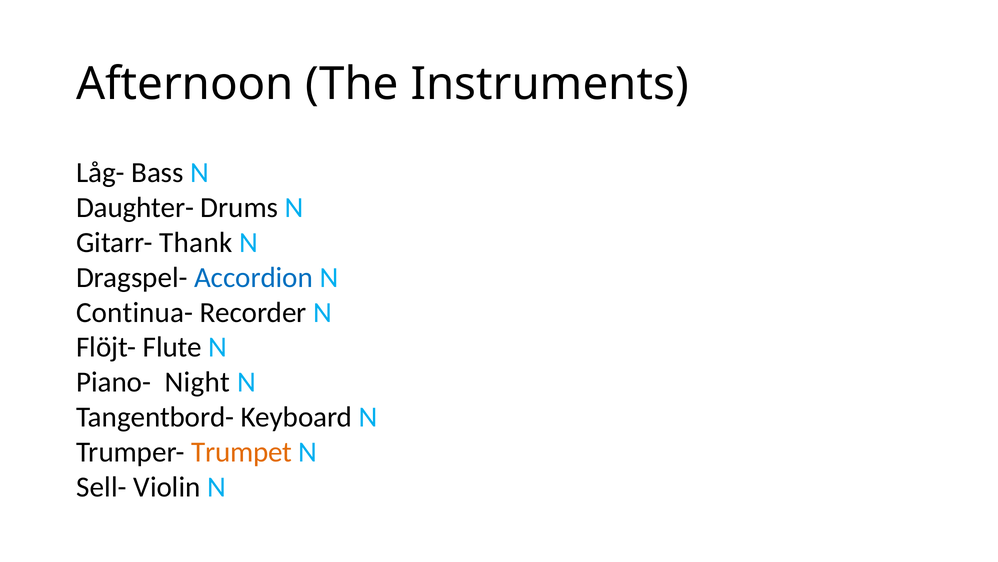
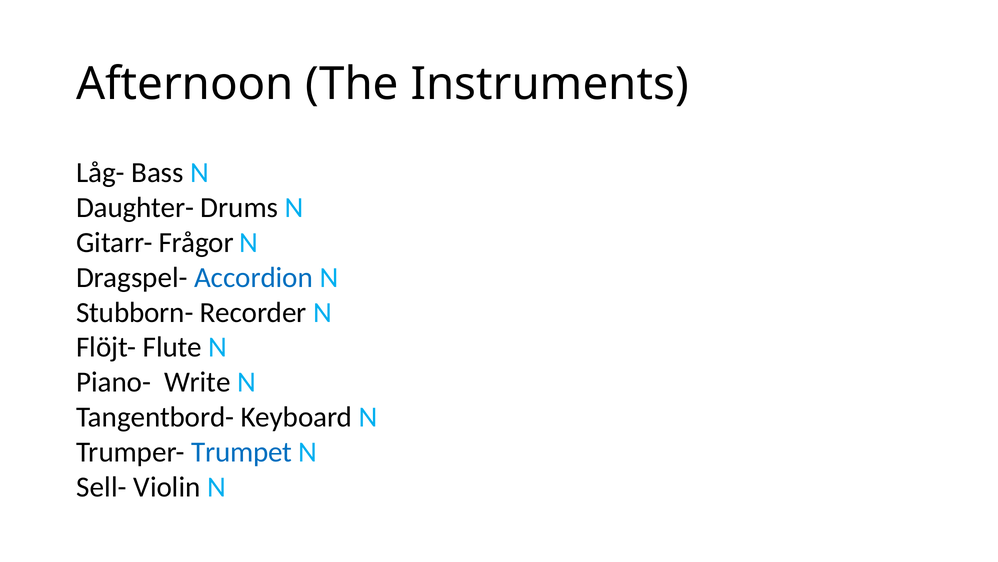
Thank: Thank -> Frågor
Continua-: Continua- -> Stubborn-
Night: Night -> Write
Trumpet colour: orange -> blue
